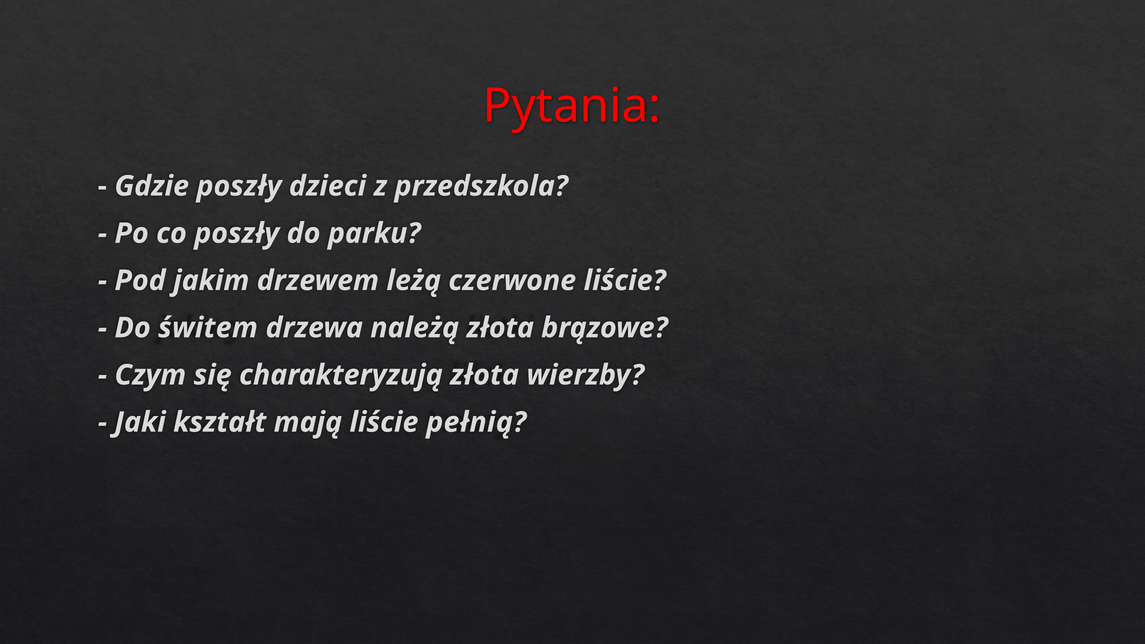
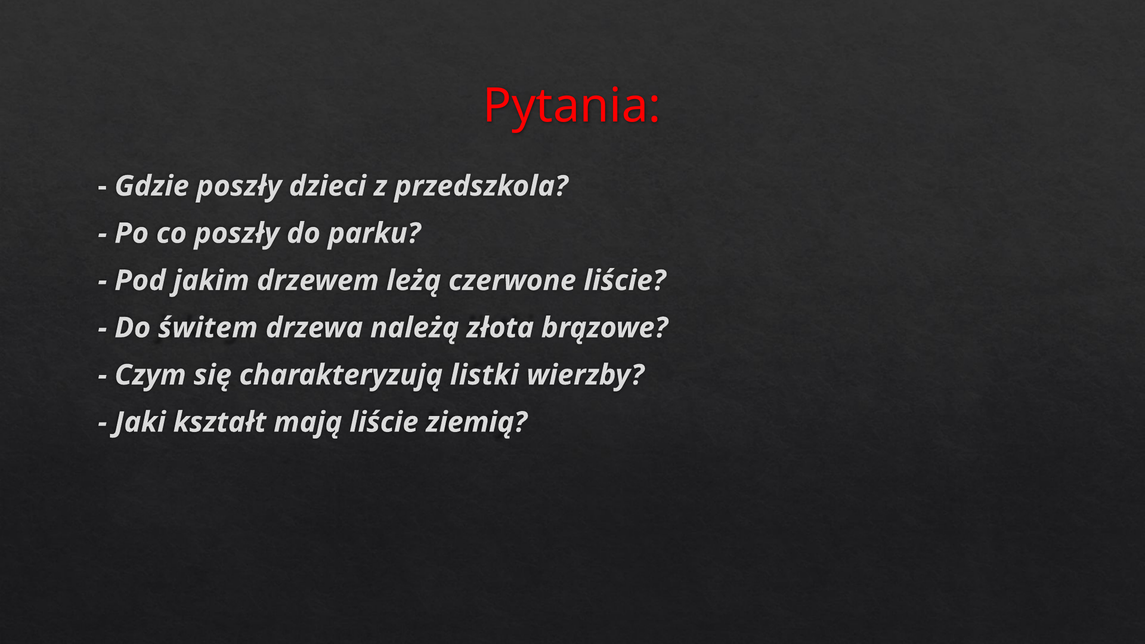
charakteryzują złota: złota -> listki
pełnią: pełnią -> ziemią
